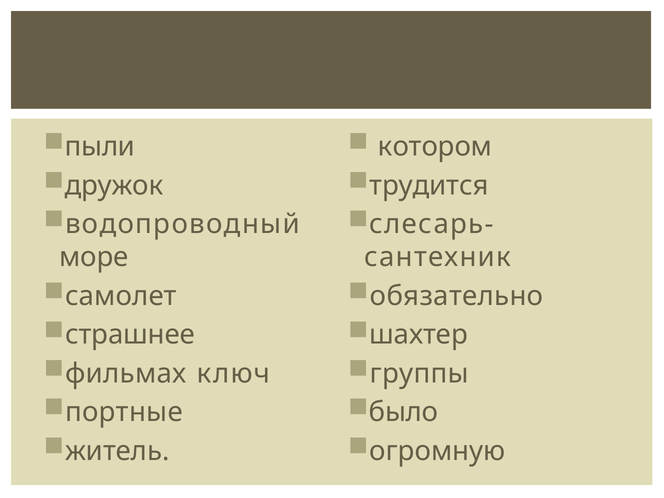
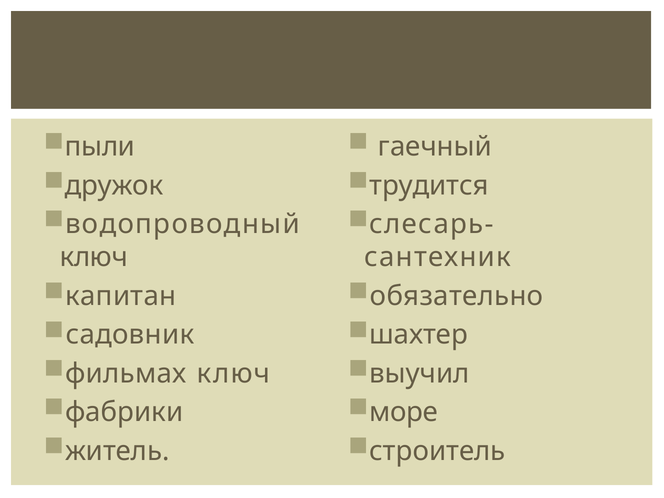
котором: котором -> гаечный
море at (94, 257): море -> ключ
самолет: самолет -> капитан
страшнее: страшнее -> садовник
группы: группы -> выучил
портные: портные -> фабрики
было: было -> море
огромную: огромную -> строитель
